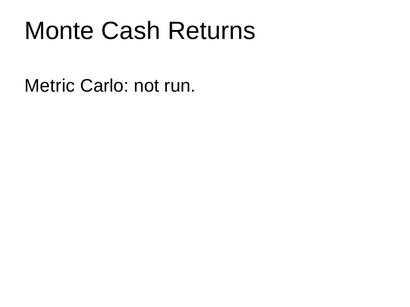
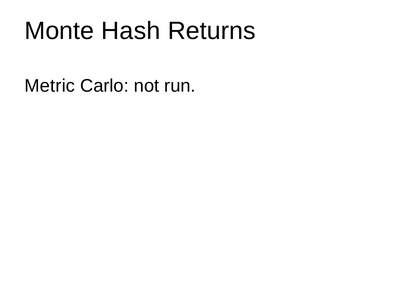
Cash: Cash -> Hash
